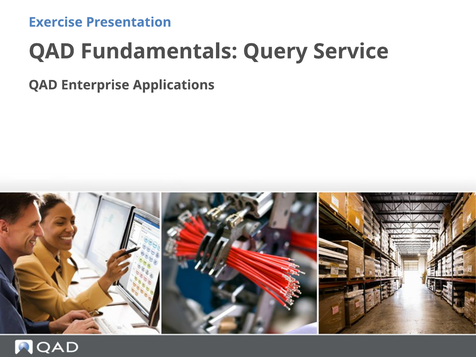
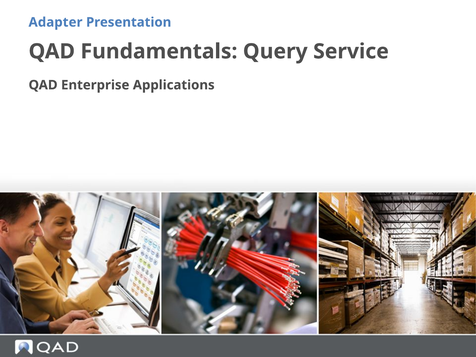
Exercise: Exercise -> Adapter
